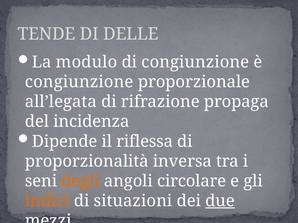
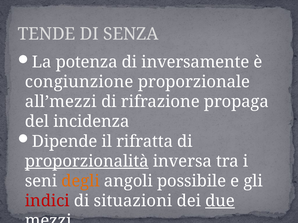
DELLE: DELLE -> SENZA
modulo: modulo -> potenza
di congiunzione: congiunzione -> inversamente
all’legata: all’legata -> all’mezzi
riflessa: riflessa -> rifratta
proporzionalità underline: none -> present
circolare: circolare -> possibile
indici colour: orange -> red
